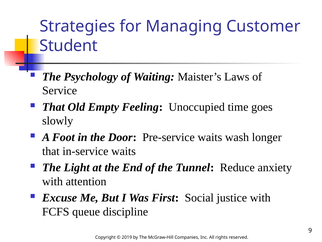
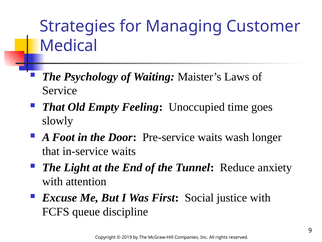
Student: Student -> Medical
